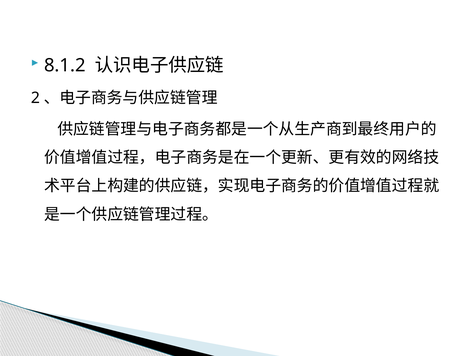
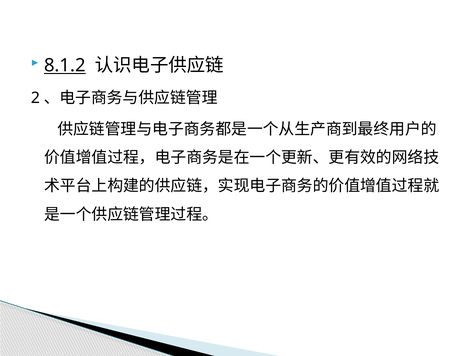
8.1.2 underline: none -> present
